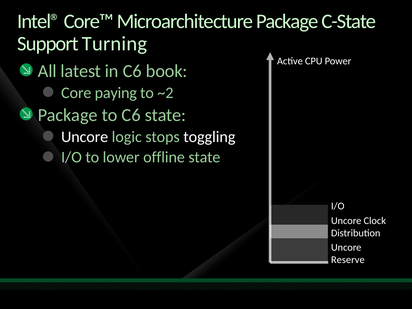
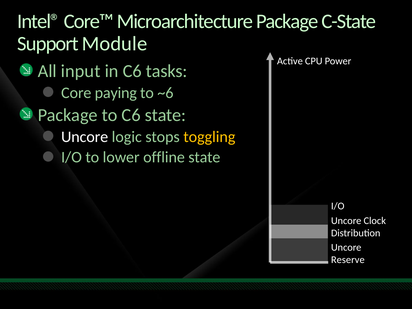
Turning: Turning -> Module
latest: latest -> input
book: book -> tasks
~2: ~2 -> ~6
toggling colour: white -> yellow
